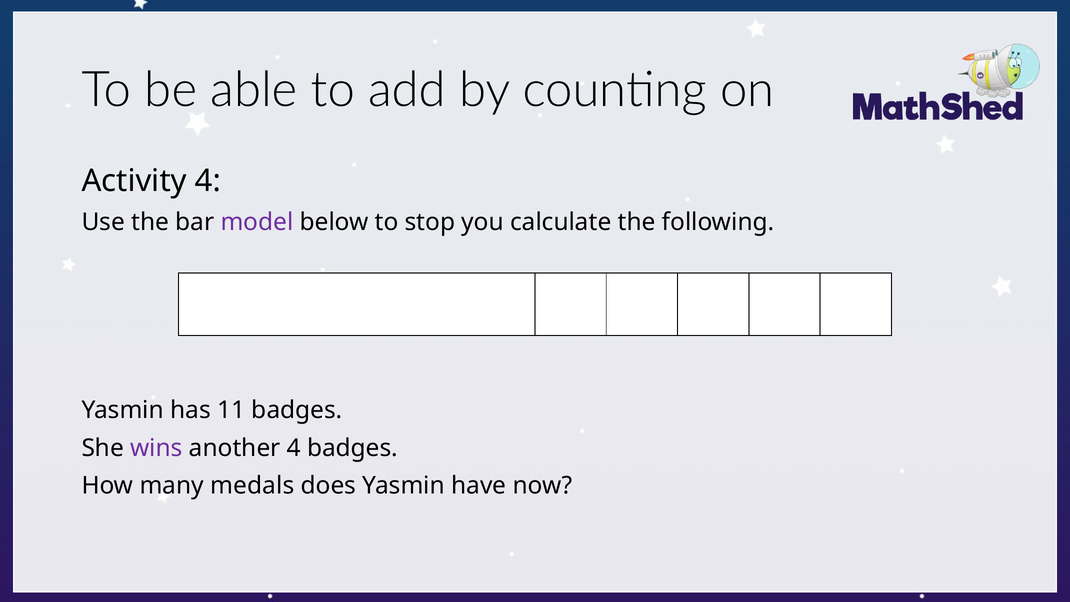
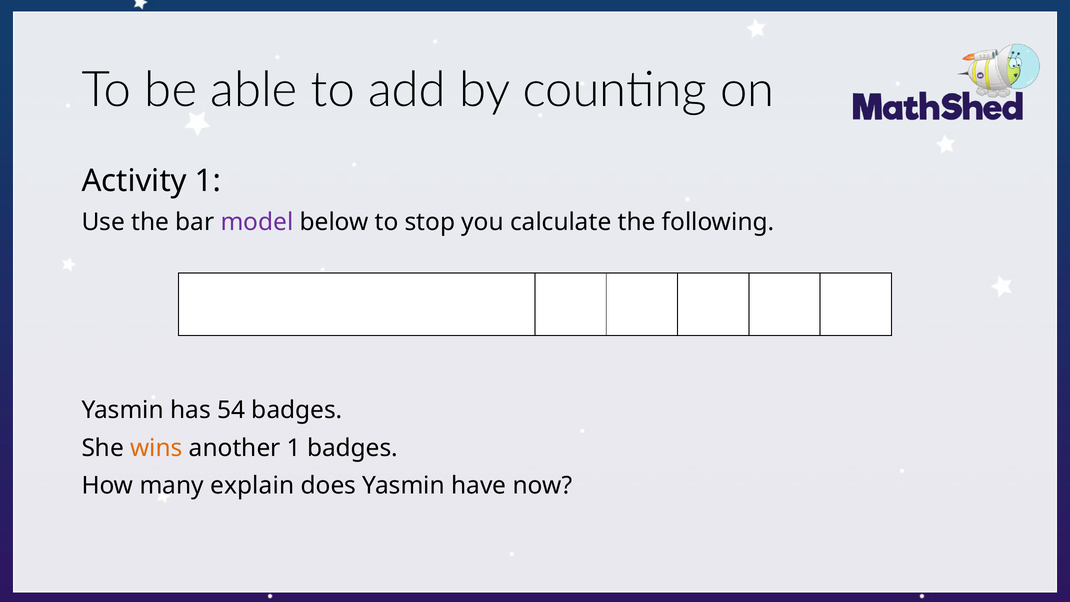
Activity 4: 4 -> 1
11: 11 -> 54
wins colour: purple -> orange
another 4: 4 -> 1
medals: medals -> explain
